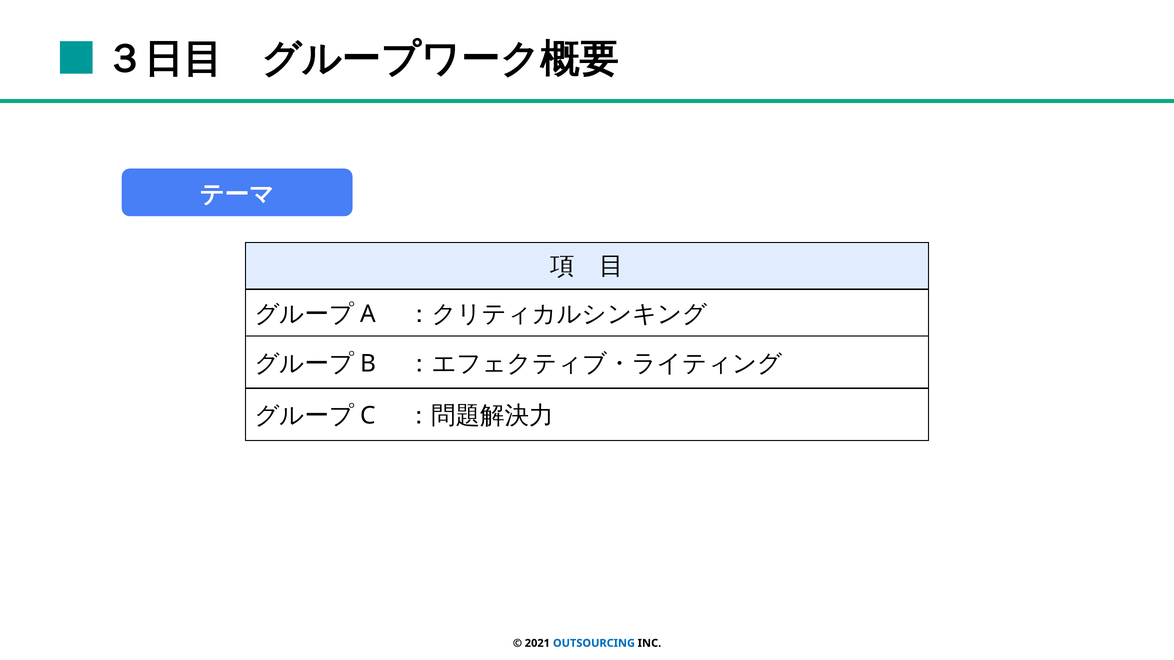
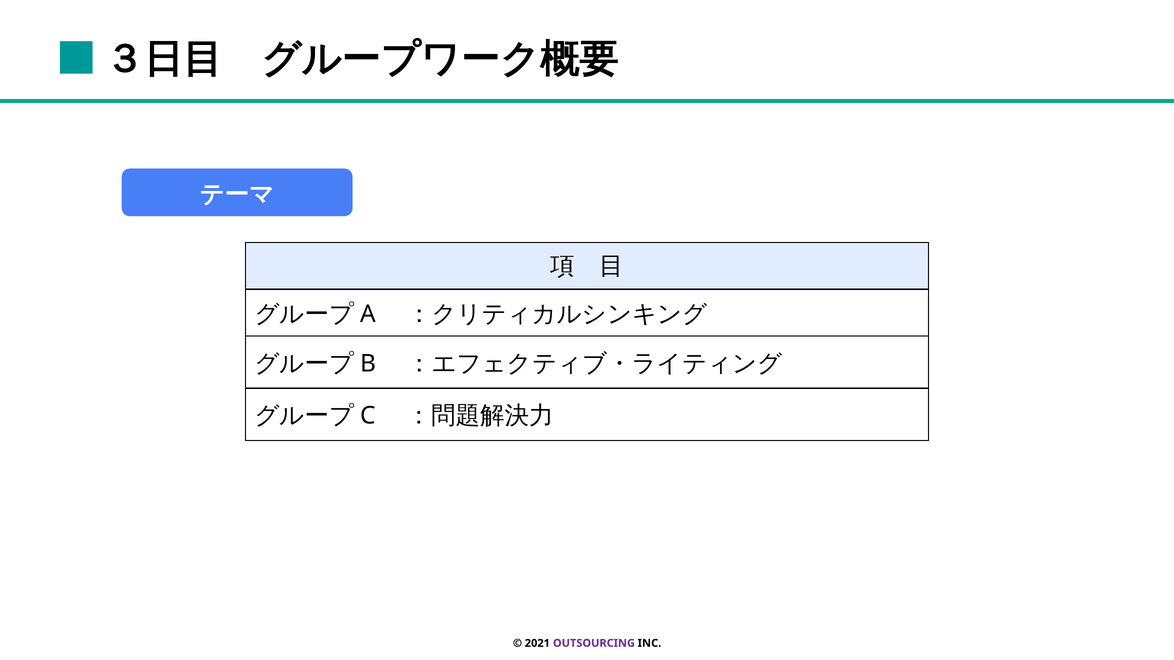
OUTSOURCING colour: blue -> purple
